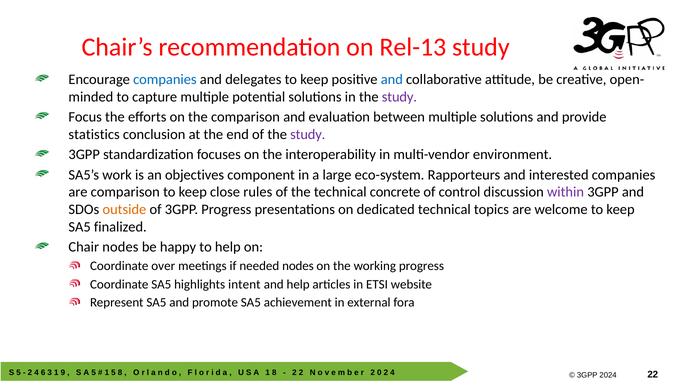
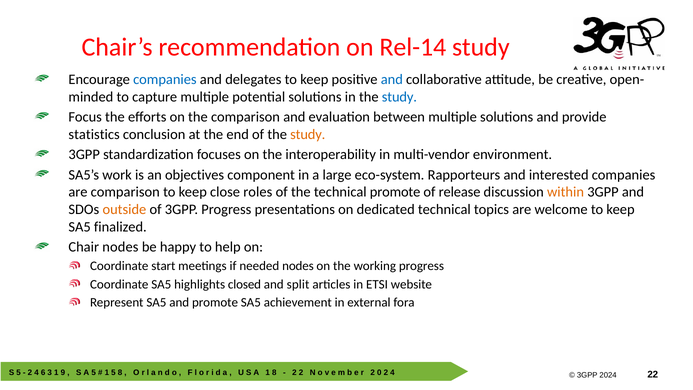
Rel-13: Rel-13 -> Rel-14
study at (399, 97) colour: purple -> blue
study at (308, 134) colour: purple -> orange
rules: rules -> roles
concrete at (395, 192): concrete -> promote
control: control -> release
within colour: purple -> orange
over: over -> start
intent: intent -> closed
and help: help -> split
